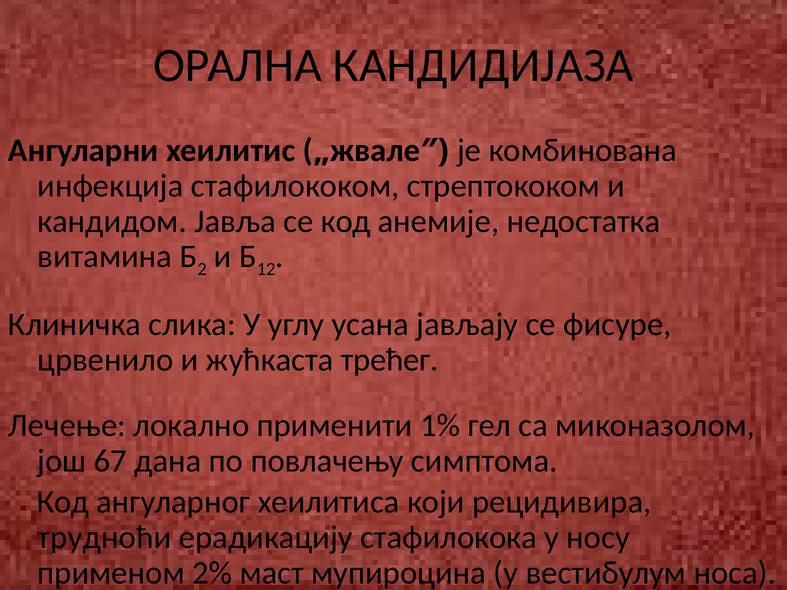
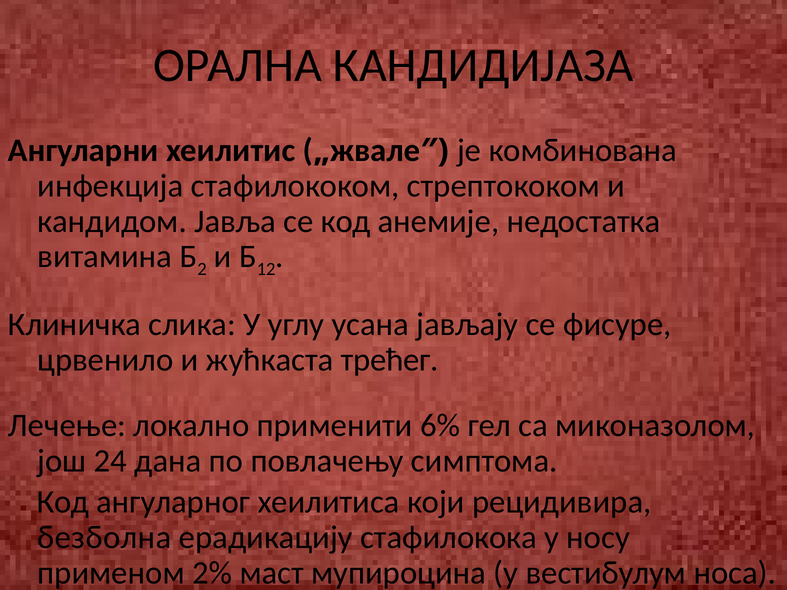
1%: 1% -> 6%
67: 67 -> 24
трудноћи: трудноћи -> безболна
